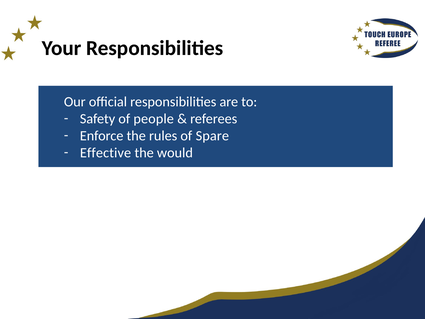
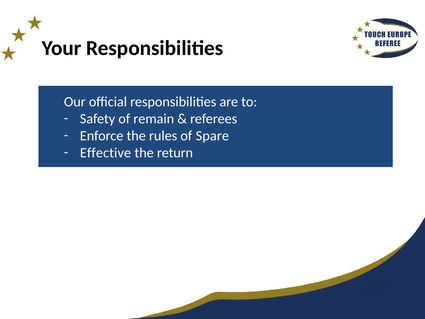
people: people -> remain
would: would -> return
